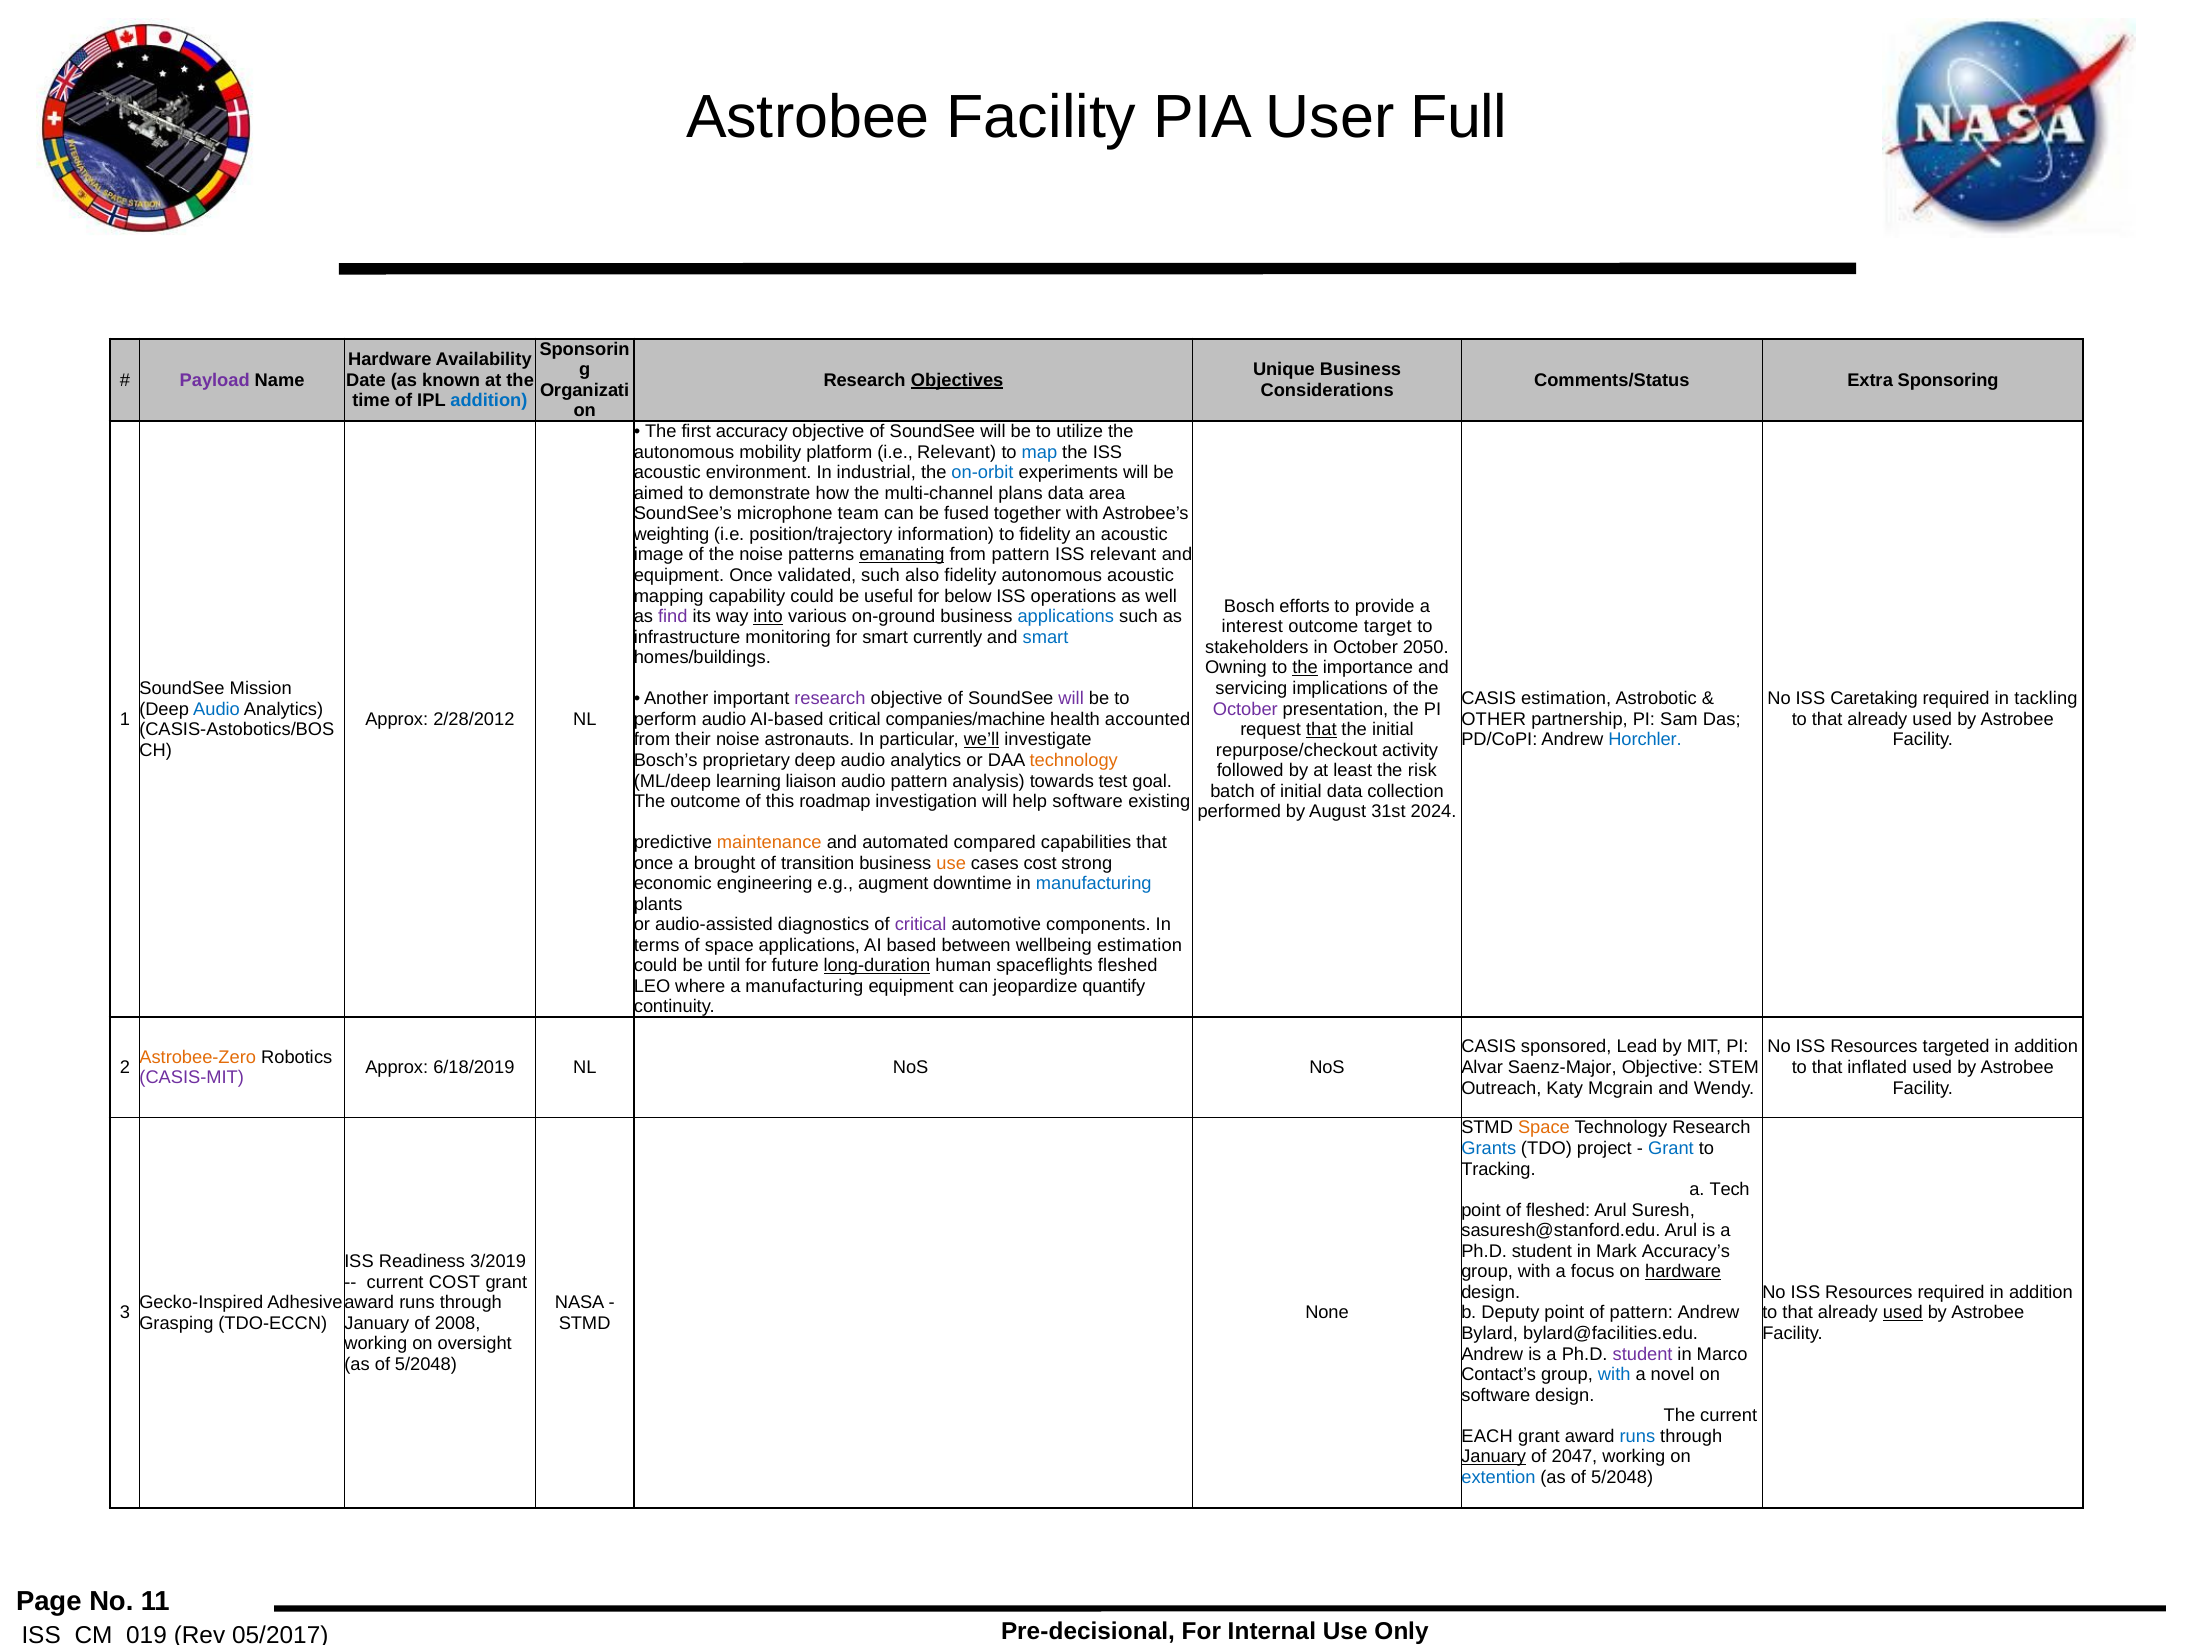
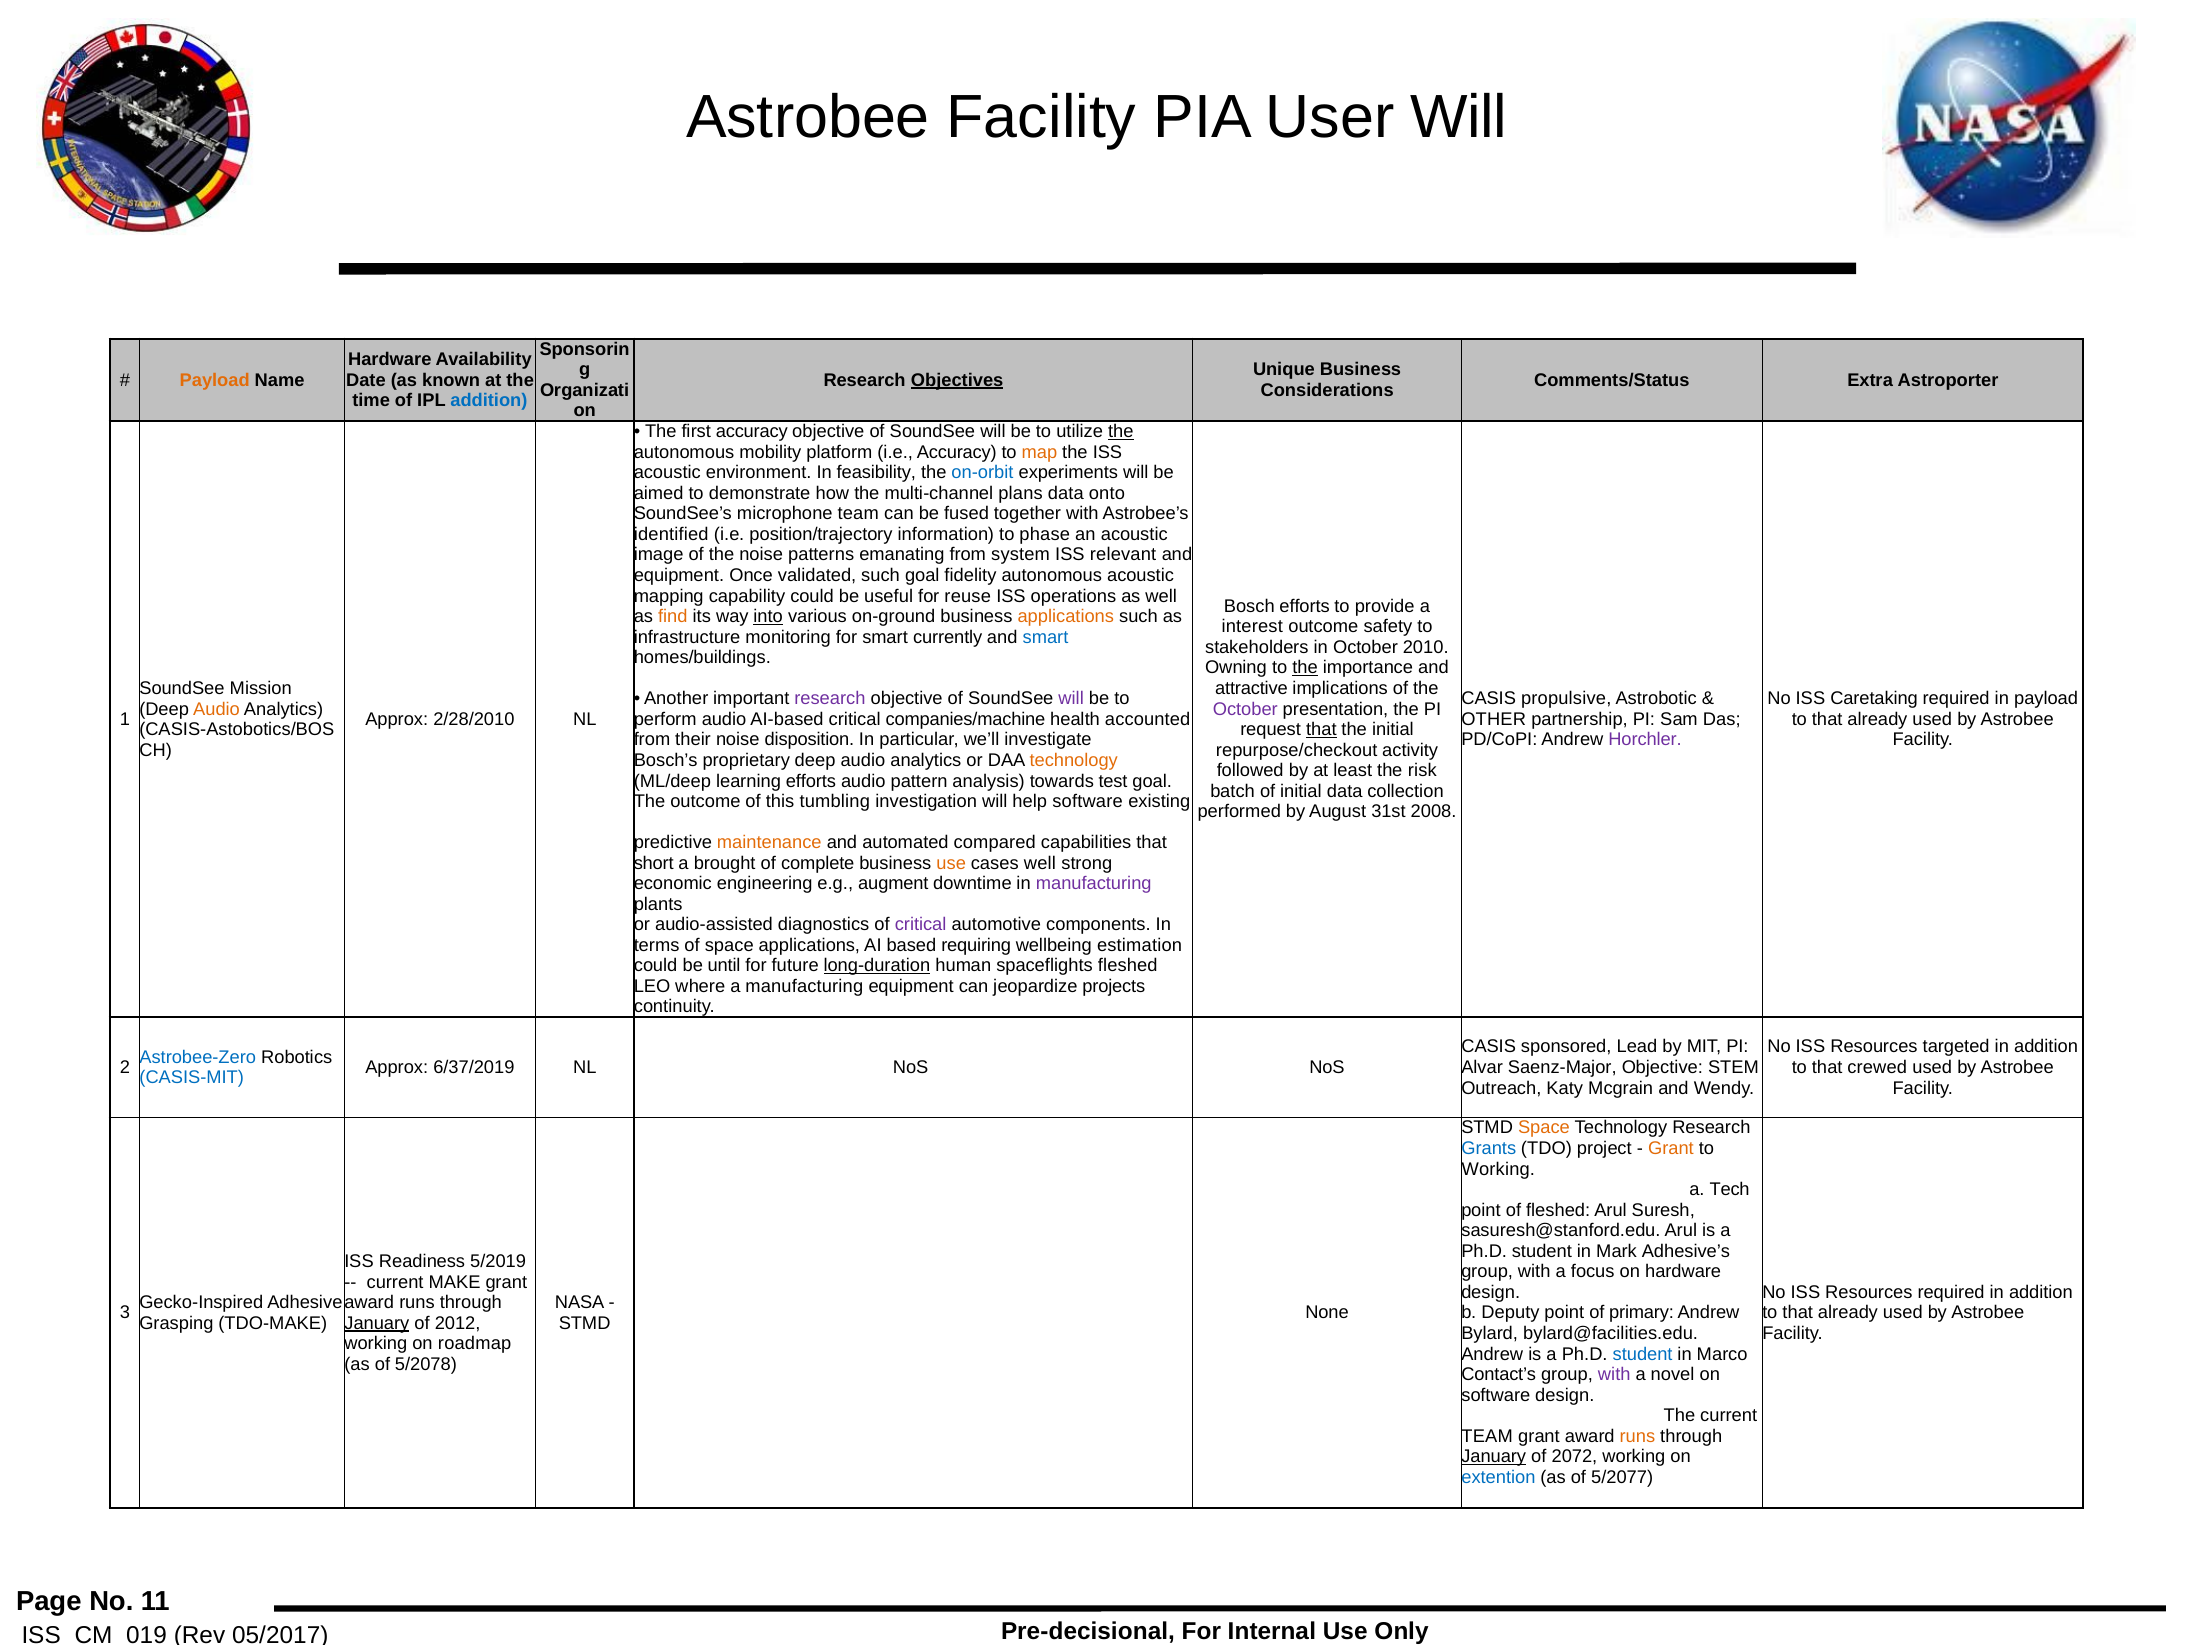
User Full: Full -> Will
Payload at (215, 380) colour: purple -> orange
Sponsoring: Sponsoring -> Astroporter
the at (1121, 432) underline: none -> present
i.e Relevant: Relevant -> Accuracy
map colour: blue -> orange
industrial: industrial -> feasibility
area: area -> onto
weighting: weighting -> identified
to fidelity: fidelity -> phase
emanating underline: present -> none
from pattern: pattern -> system
such also: also -> goal
below: below -> reuse
find colour: purple -> orange
applications at (1066, 616) colour: blue -> orange
target: target -> safety
2050: 2050 -> 2010
servicing: servicing -> attractive
CASIS estimation: estimation -> propulsive
in tackling: tackling -> payload
Audio at (217, 709) colour: blue -> orange
2/28/2012: 2/28/2012 -> 2/28/2010
astronauts: astronauts -> disposition
we’ll underline: present -> none
Horchler colour: blue -> purple
learning liaison: liaison -> efforts
roadmap: roadmap -> tumbling
2024: 2024 -> 2008
once at (654, 863): once -> short
transition: transition -> complete
cases cost: cost -> well
manufacturing at (1094, 884) colour: blue -> purple
between: between -> requiring
quantify: quantify -> projects
Astrobee-Zero colour: orange -> blue
6/18/2019: 6/18/2019 -> 6/37/2019
inflated: inflated -> crewed
CASIS-MIT colour: purple -> blue
Grant at (1671, 1148) colour: blue -> orange
Tracking at (1498, 1169): Tracking -> Working
Accuracy’s: Accuracy’s -> Adhesive’s
3/2019: 3/2019 -> 5/2019
hardware at (1683, 1272) underline: present -> none
current COST: COST -> MAKE
of pattern: pattern -> primary
used at (1903, 1313) underline: present -> none
TDO-ECCN: TDO-ECCN -> TDO-MAKE
January at (377, 1323) underline: none -> present
2008: 2008 -> 2012
oversight: oversight -> roadmap
student at (1643, 1354) colour: purple -> blue
5/2048 at (426, 1364): 5/2048 -> 5/2078
with at (1614, 1374) colour: blue -> purple
EACH at (1487, 1436): EACH -> TEAM
runs at (1637, 1436) colour: blue -> orange
2047: 2047 -> 2072
5/2048 at (1622, 1477): 5/2048 -> 5/2077
